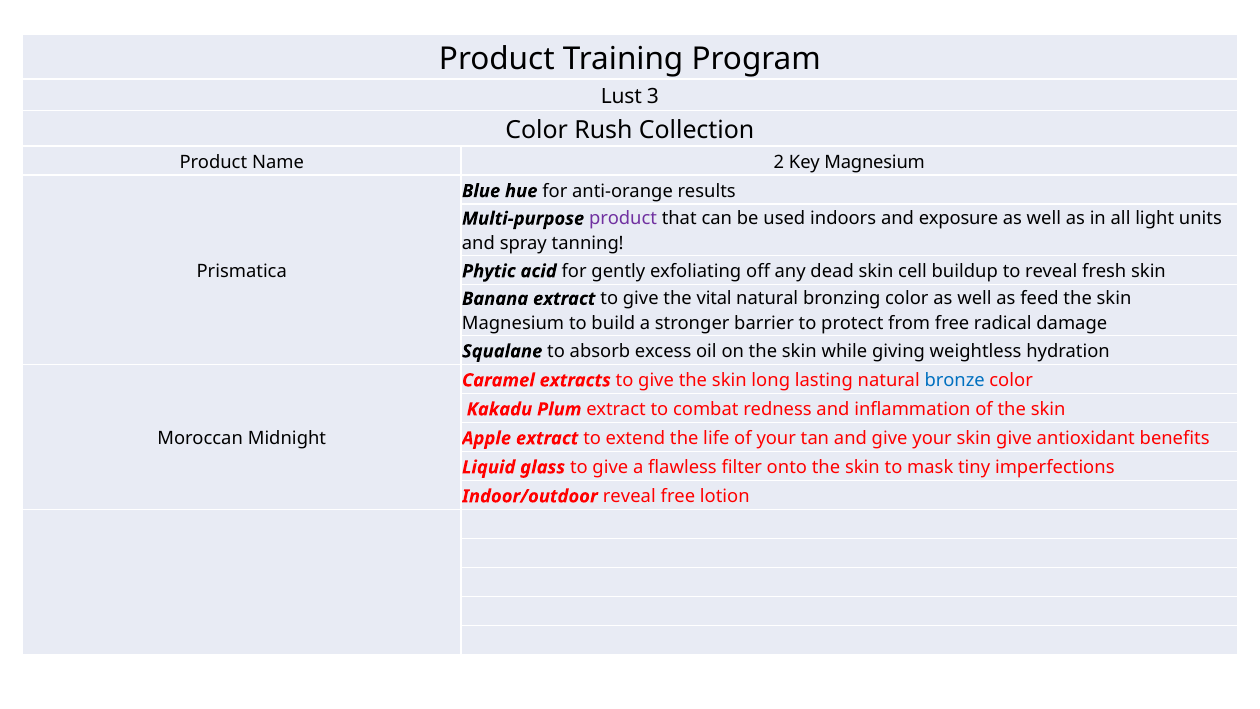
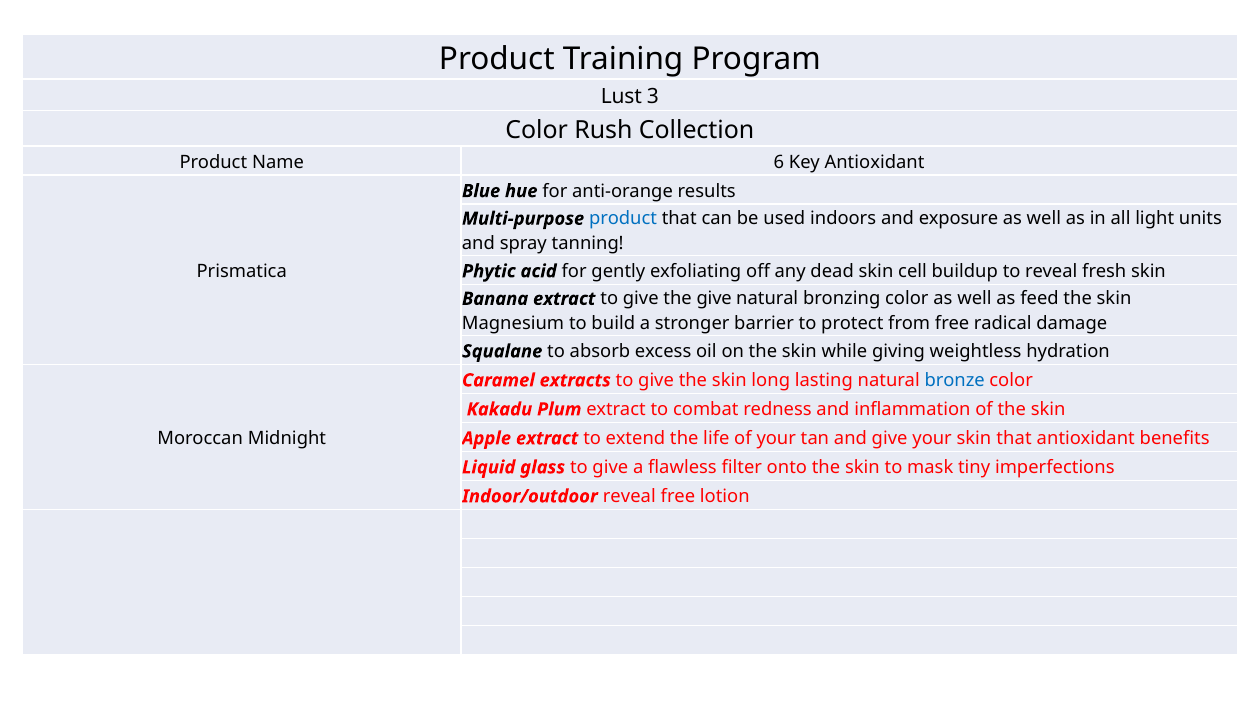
2: 2 -> 6
Key Magnesium: Magnesium -> Antioxidant
product at (623, 219) colour: purple -> blue
the vital: vital -> give
skin give: give -> that
